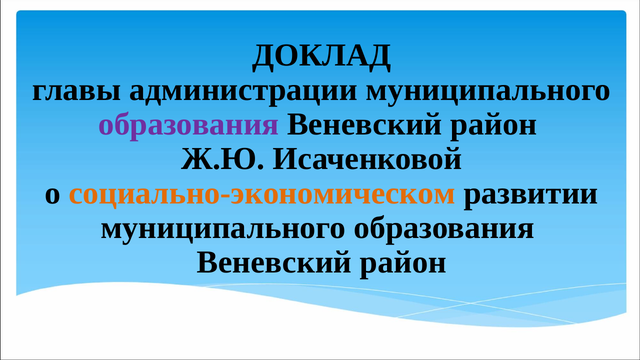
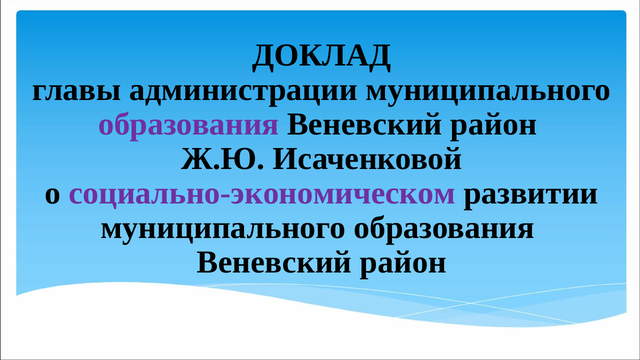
социально-экономическом colour: orange -> purple
